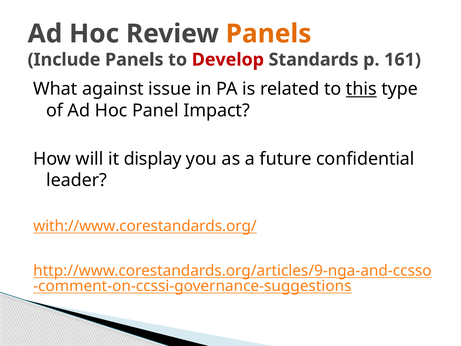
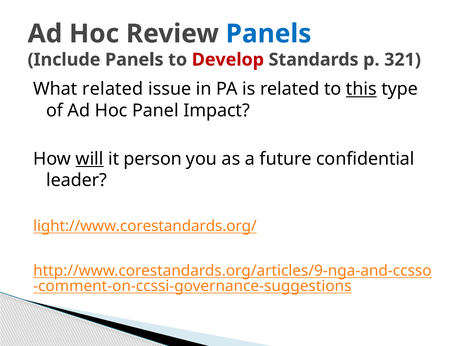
Panels at (269, 34) colour: orange -> blue
161: 161 -> 321
What against: against -> related
will underline: none -> present
display: display -> person
with://www.corestandards.org/: with://www.corestandards.org/ -> light://www.corestandards.org/
